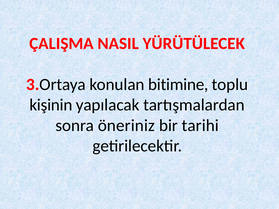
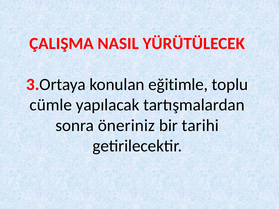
bitimine: bitimine -> eğitimle
kişinin: kişinin -> cümle
